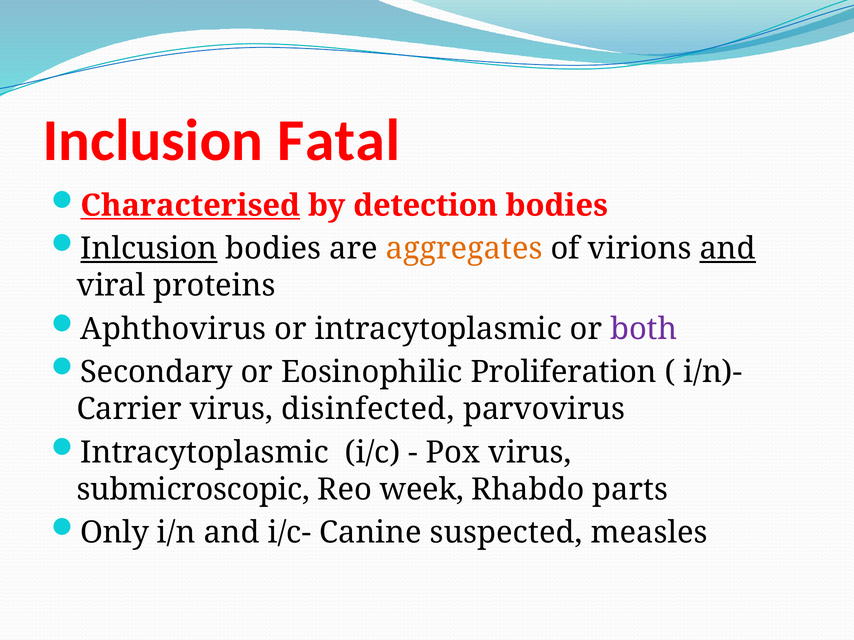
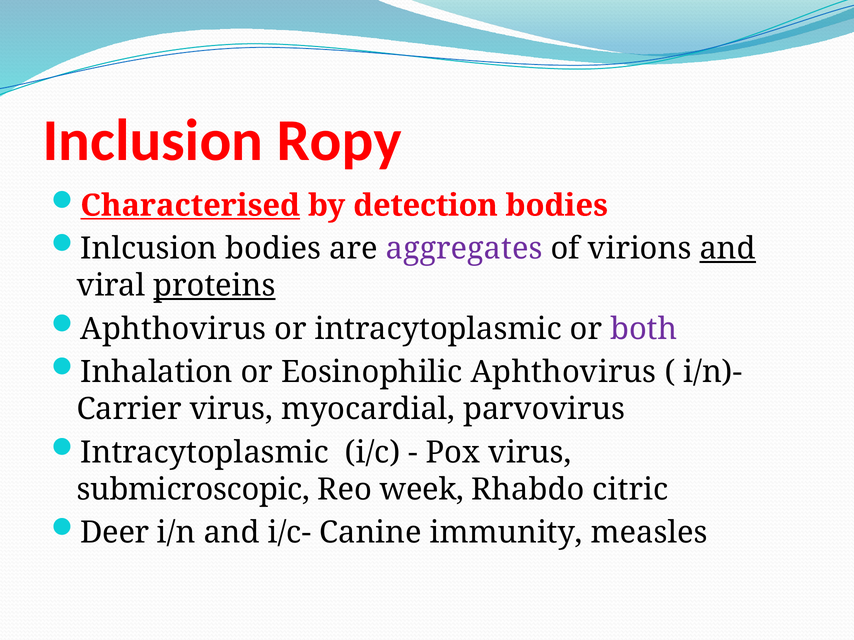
Fatal: Fatal -> Ropy
Inlcusion underline: present -> none
aggregates colour: orange -> purple
proteins underline: none -> present
Secondary: Secondary -> Inhalation
Eosinophilic Proliferation: Proliferation -> Aphthovirus
disinfected: disinfected -> myocardial
parts: parts -> citric
Only: Only -> Deer
suspected: suspected -> immunity
